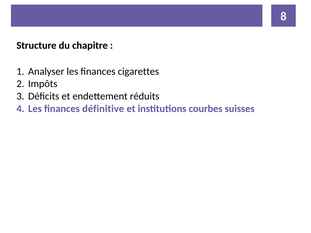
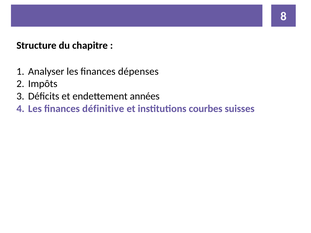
cigarettes: cigarettes -> dépenses
réduits: réduits -> années
